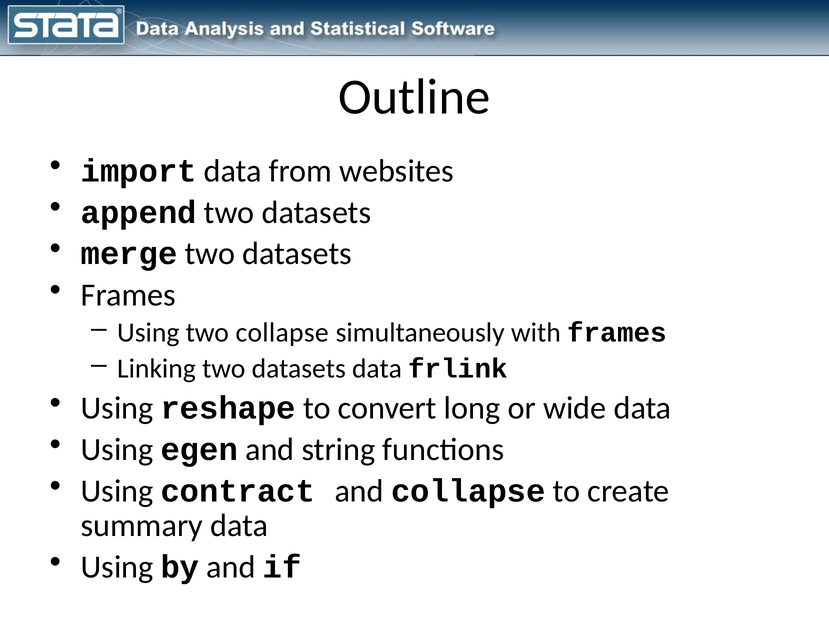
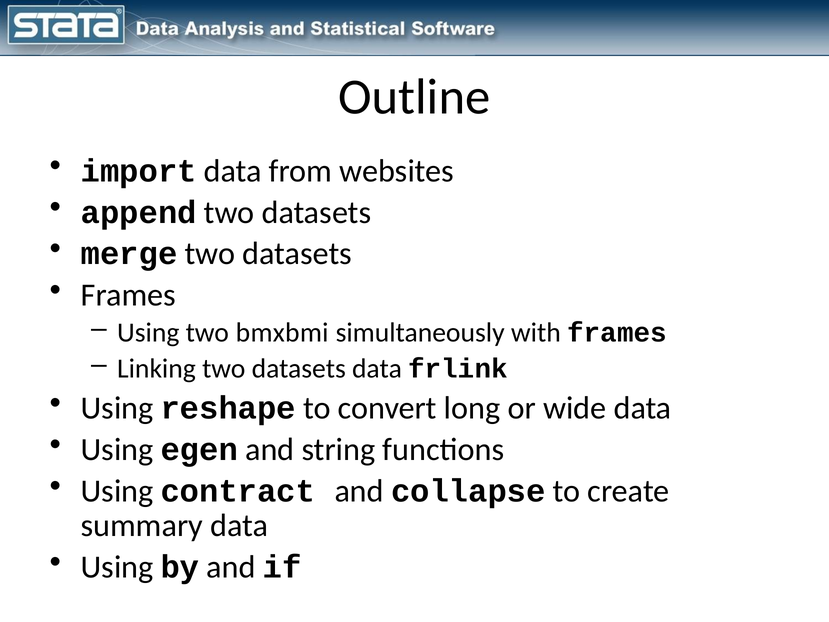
two collapse: collapse -> bmxbmi
